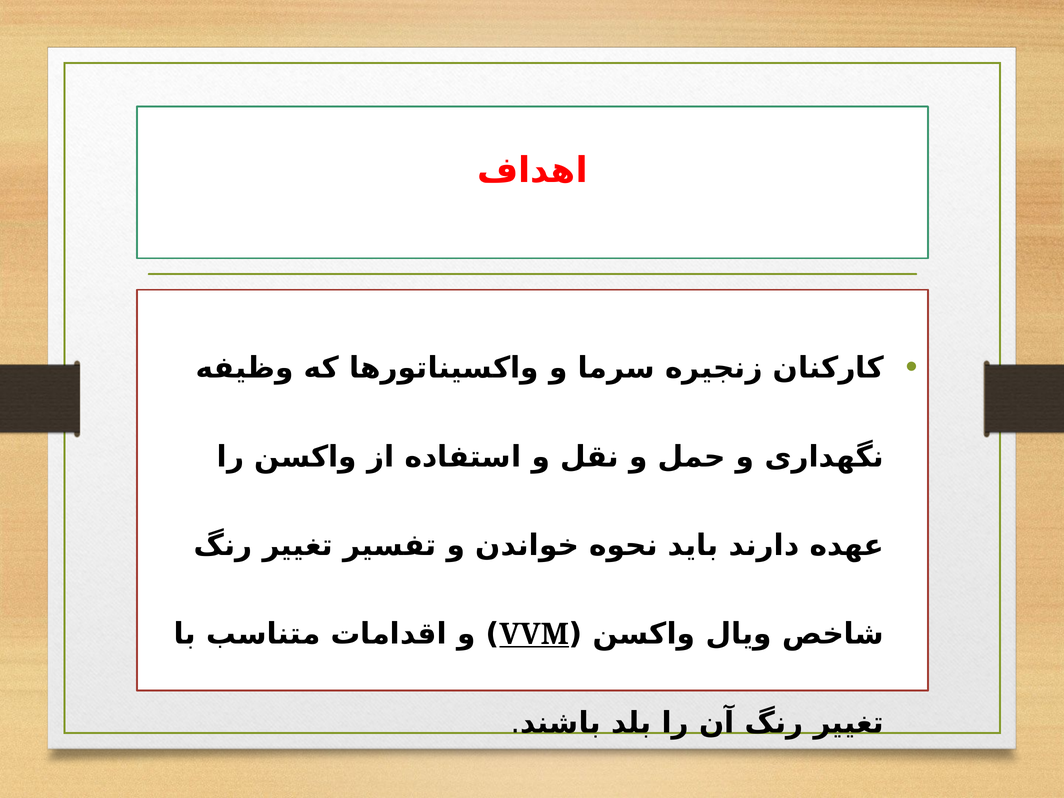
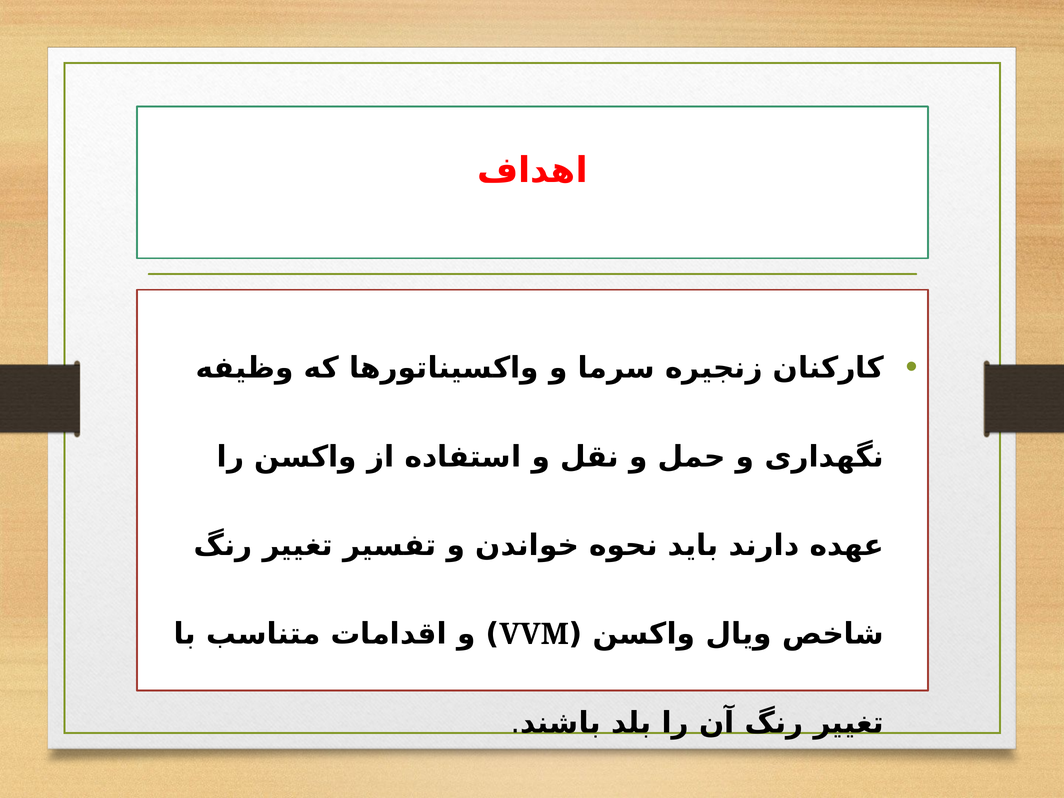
VVM underline: present -> none
